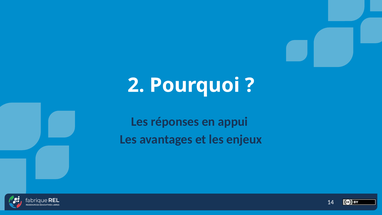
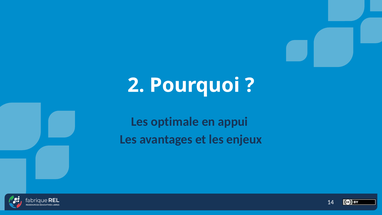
réponses: réponses -> optimale
